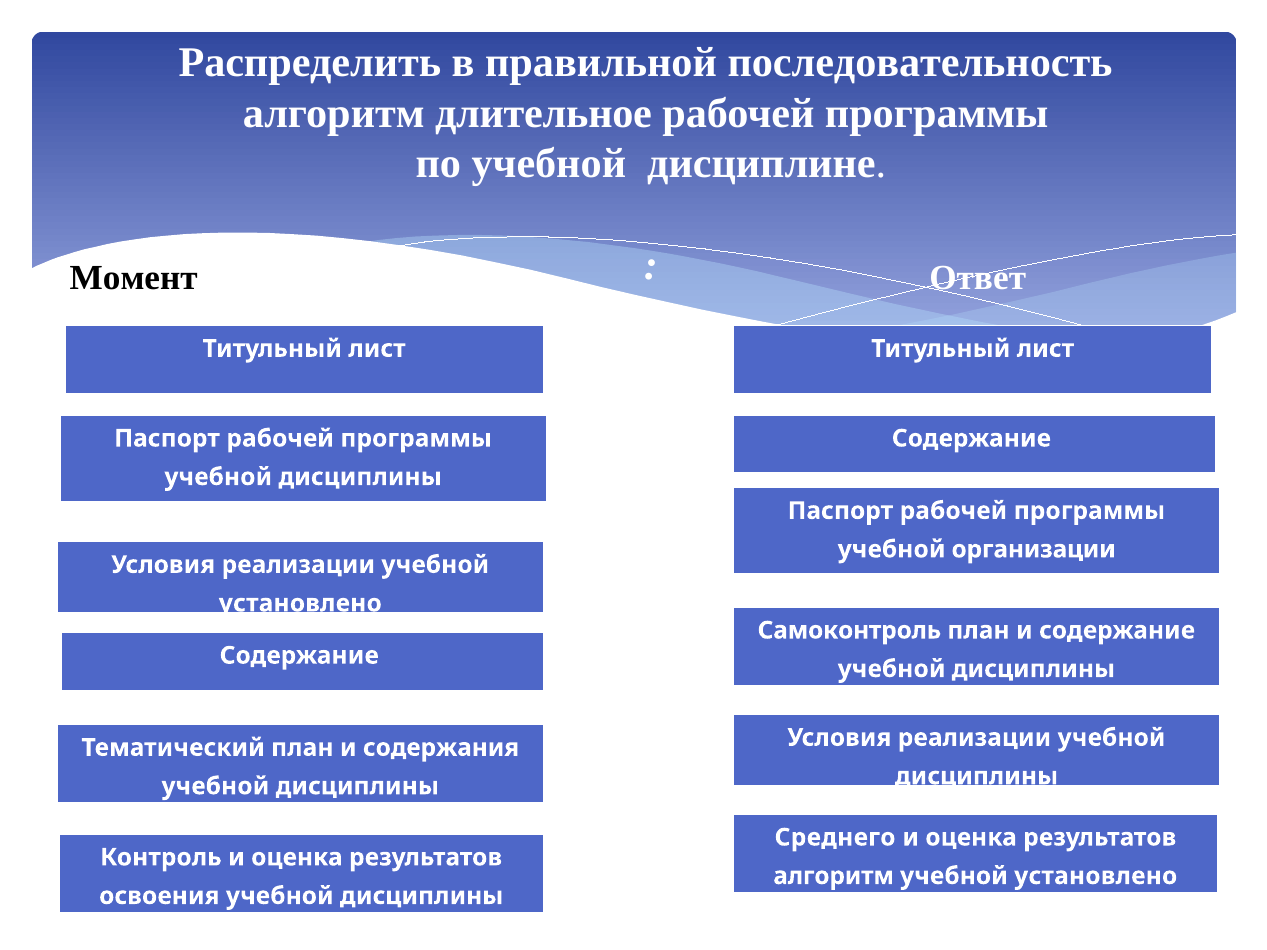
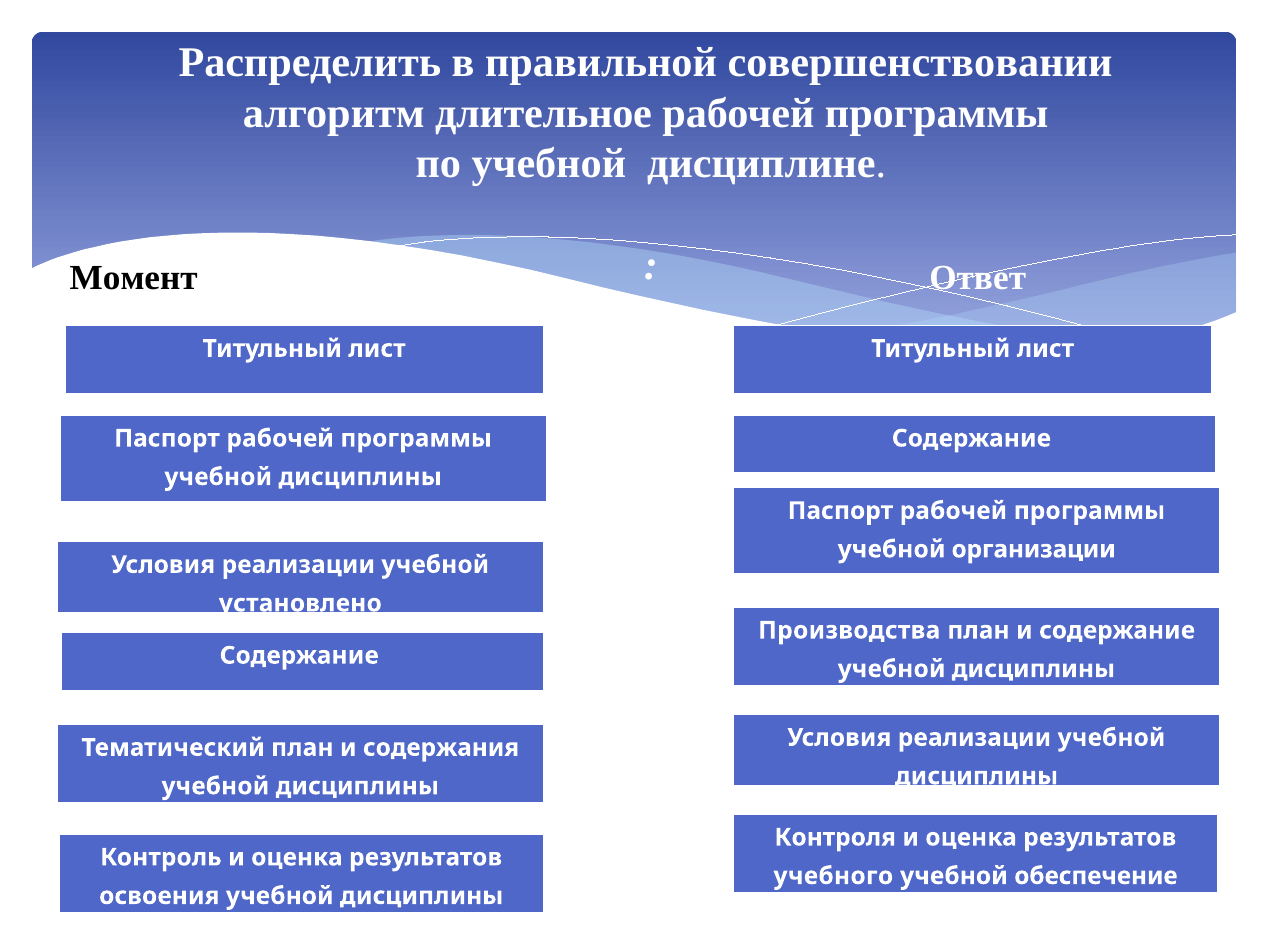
последовательность: последовательность -> совершенствовании
Самоконтроль: Самоконтроль -> Производства
Среднего: Среднего -> Контроля
алгоритм at (834, 876): алгоритм -> учебного
установлено at (1096, 876): установлено -> обеспечение
